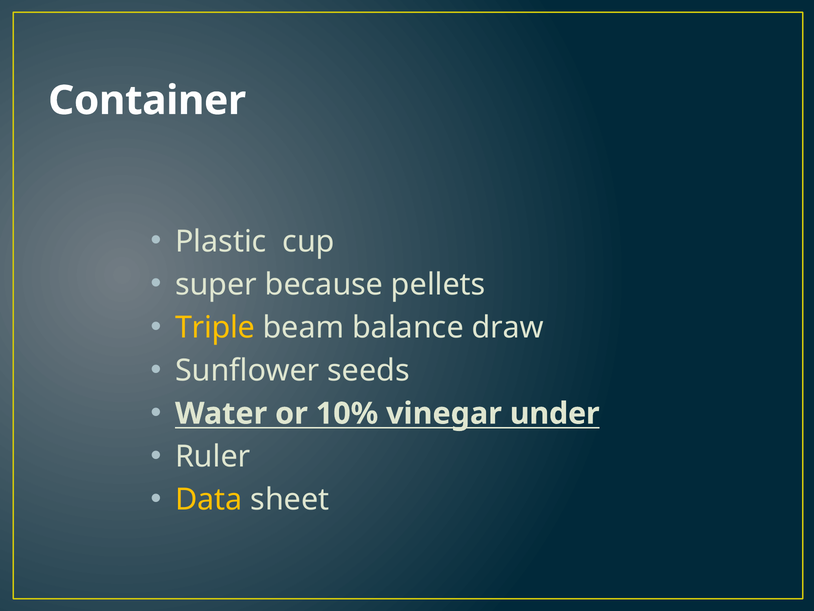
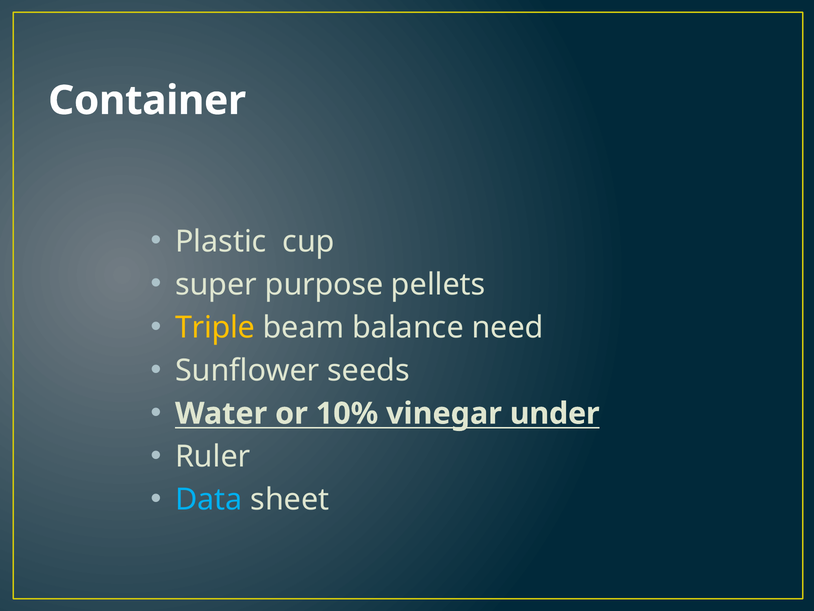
because: because -> purpose
draw: draw -> need
Data colour: yellow -> light blue
